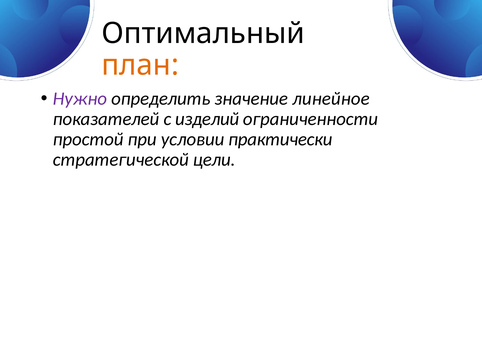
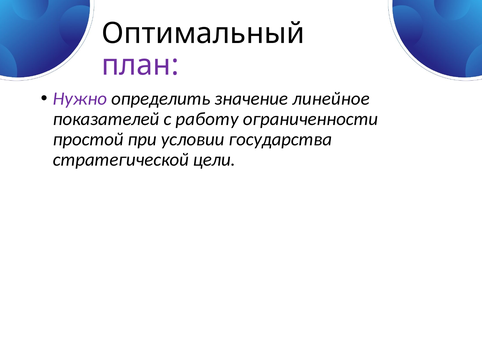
план colour: orange -> purple
изделий: изделий -> работу
практически: практически -> государства
